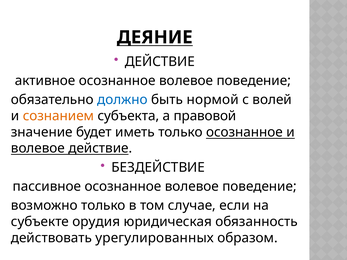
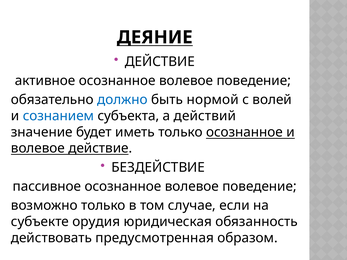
сознанием colour: orange -> blue
правовой: правовой -> действий
урегулированных: урегулированных -> предусмотренная
